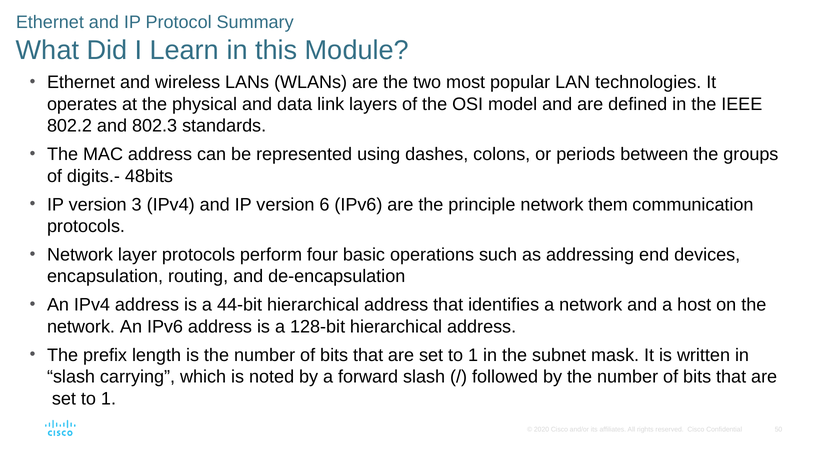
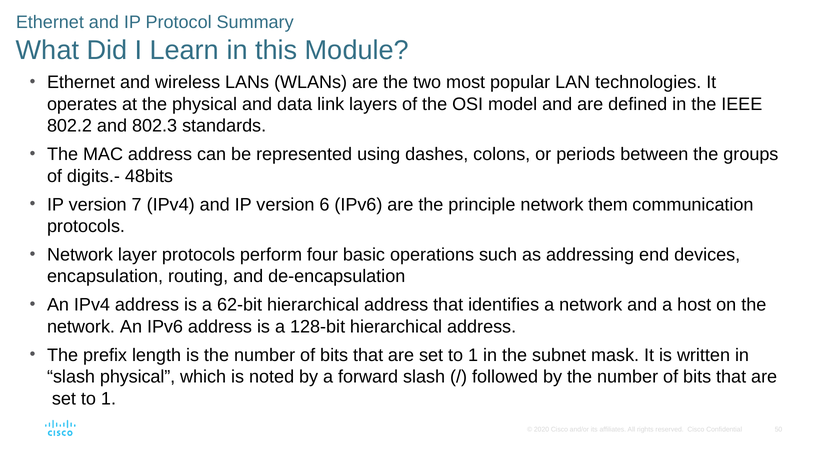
3: 3 -> 7
44-bit: 44-bit -> 62-bit
slash carrying: carrying -> physical
